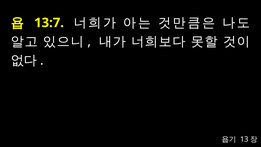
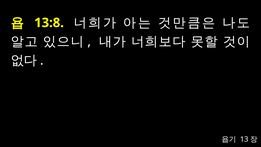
13:7: 13:7 -> 13:8
